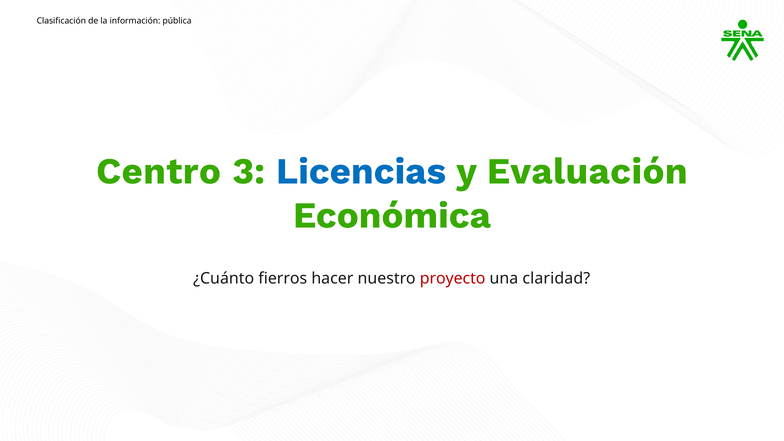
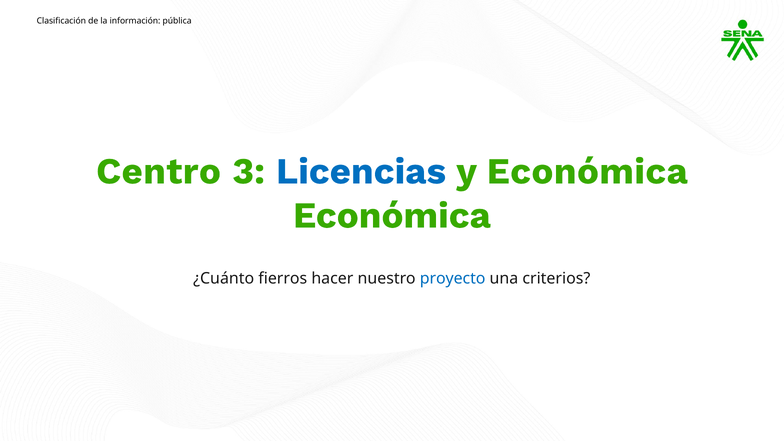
y Evaluación: Evaluación -> Económica
proyecto colour: red -> blue
claridad: claridad -> criterios
